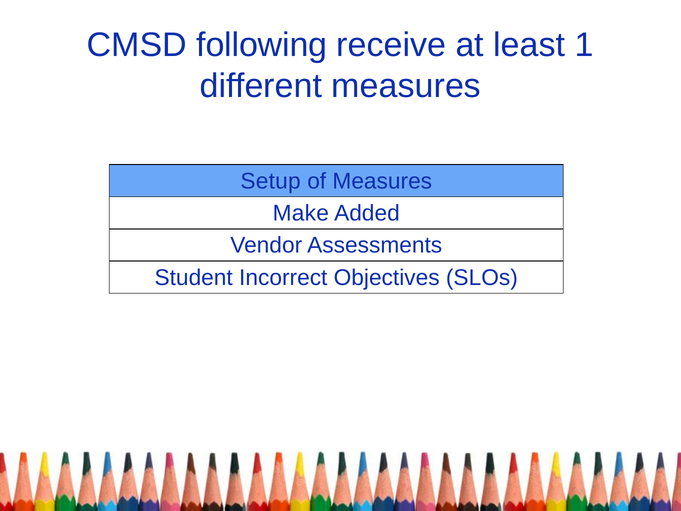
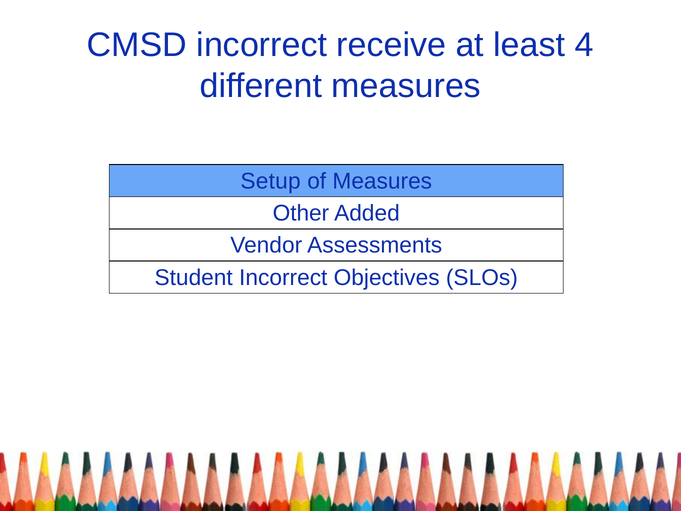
CMSD following: following -> incorrect
1: 1 -> 4
Make: Make -> Other
